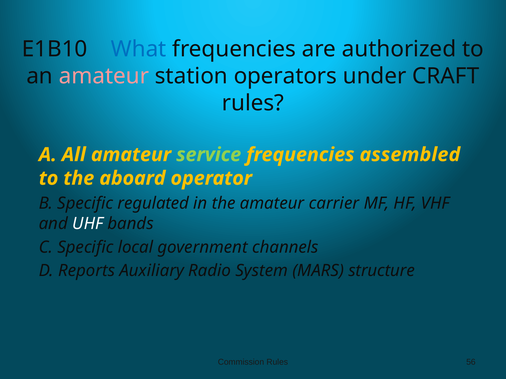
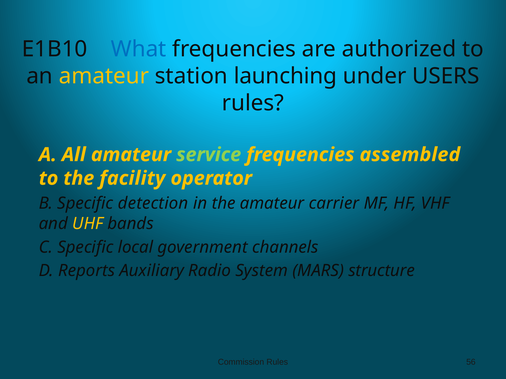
amateur at (104, 76) colour: pink -> yellow
operators: operators -> launching
CRAFT: CRAFT -> USERS
aboard: aboard -> facility
regulated: regulated -> detection
UHF colour: white -> yellow
